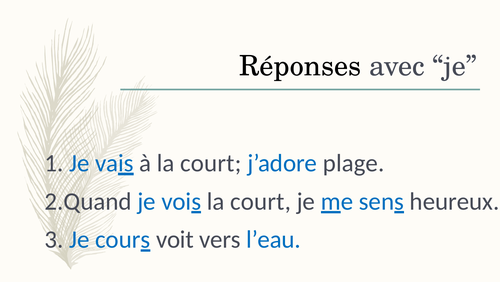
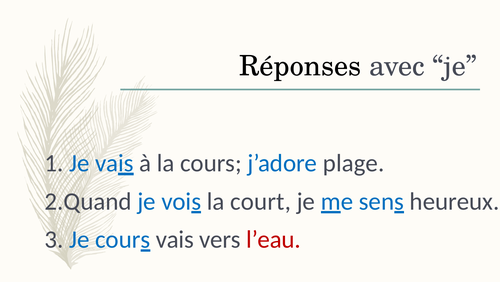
à la court: court -> cours
cours voit: voit -> vais
l’eau colour: blue -> red
